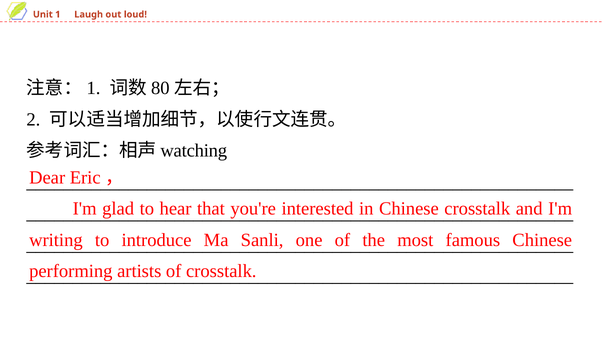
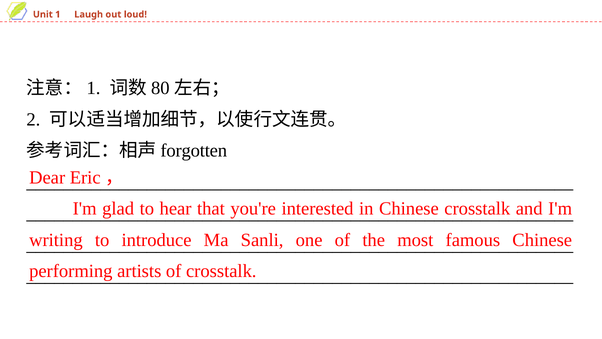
watching: watching -> forgotten
